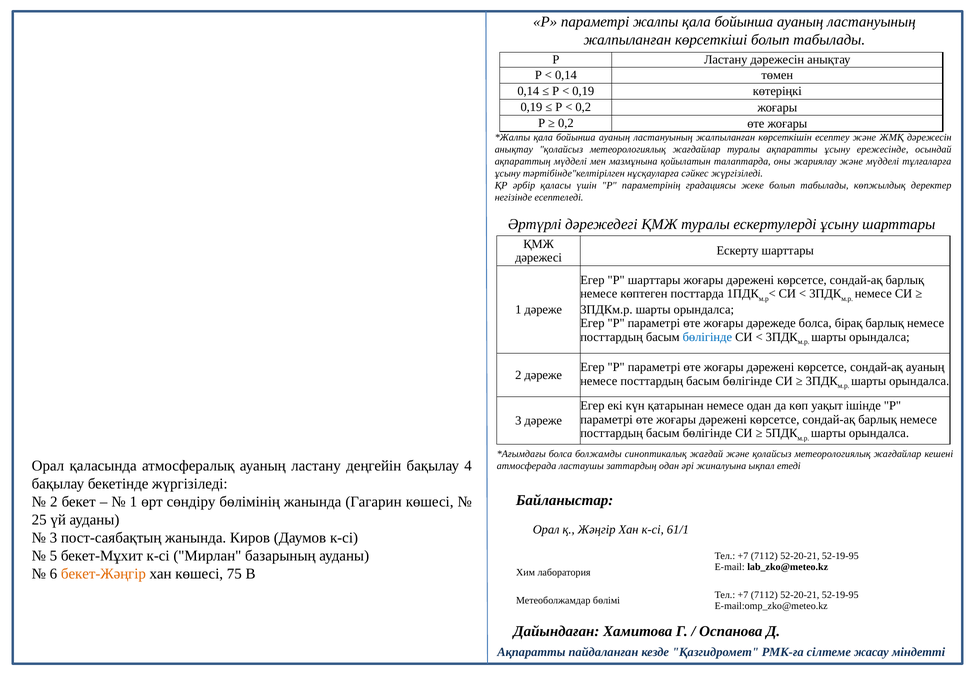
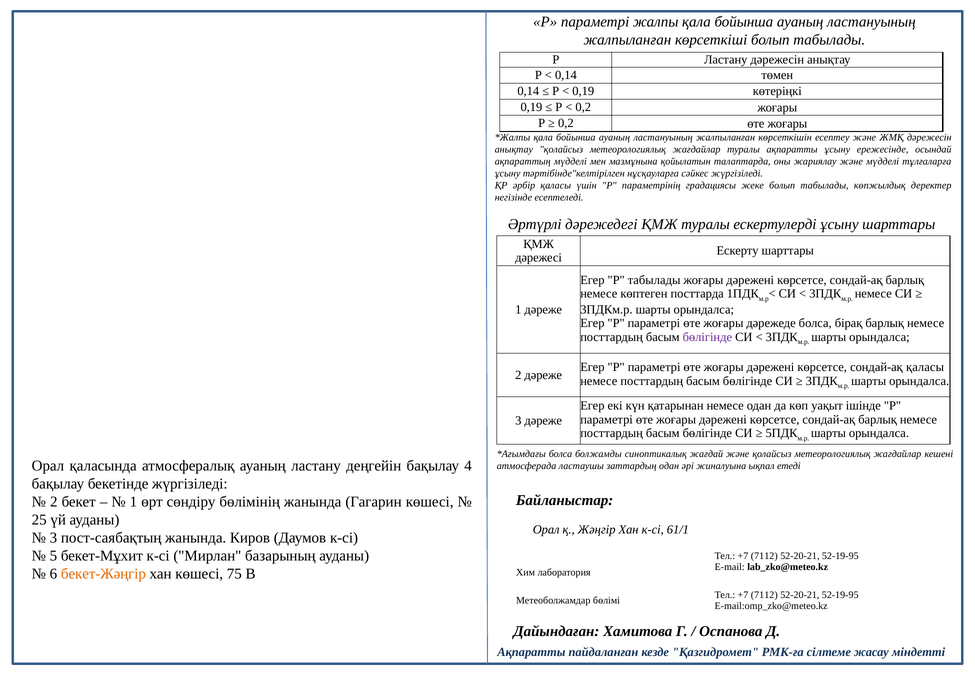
Р шарттары: шарттары -> табылады
бөлігінде at (707, 337) colour: blue -> purple
сондай-ақ ауаның: ауаның -> қаласы
